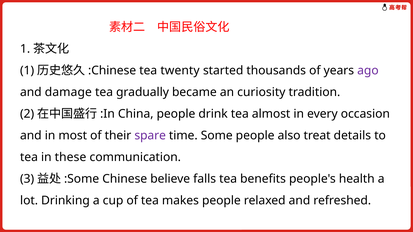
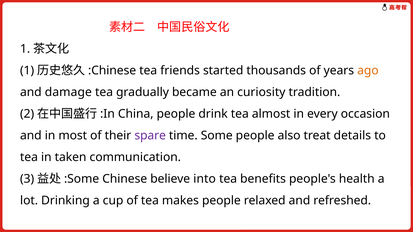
twenty: twenty -> friends
ago colour: purple -> orange
these: these -> taken
falls: falls -> into
